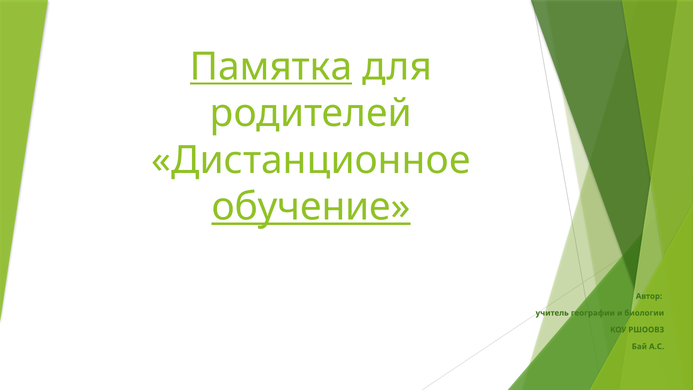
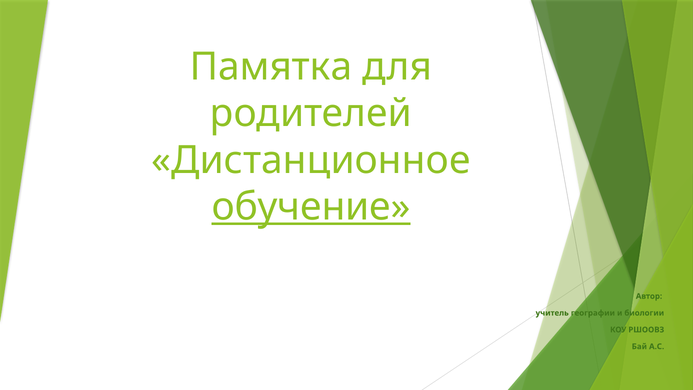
Памятка underline: present -> none
